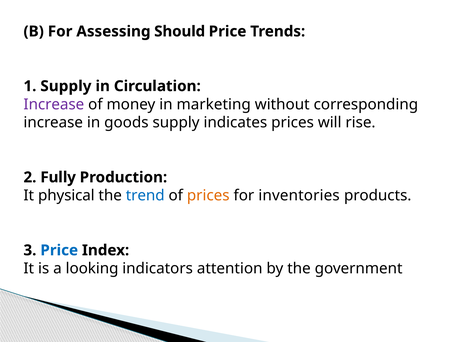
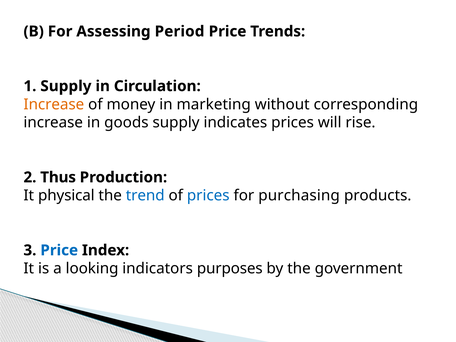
Should: Should -> Period
Increase colour: purple -> orange
Fully: Fully -> Thus
prices at (208, 196) colour: orange -> blue
inventories: inventories -> purchasing
attention: attention -> purposes
